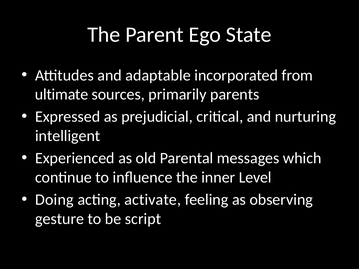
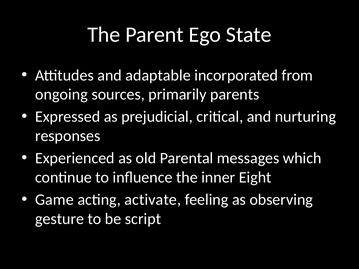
ultimate: ultimate -> ongoing
intelligent: intelligent -> responses
Level: Level -> Eight
Doing: Doing -> Game
